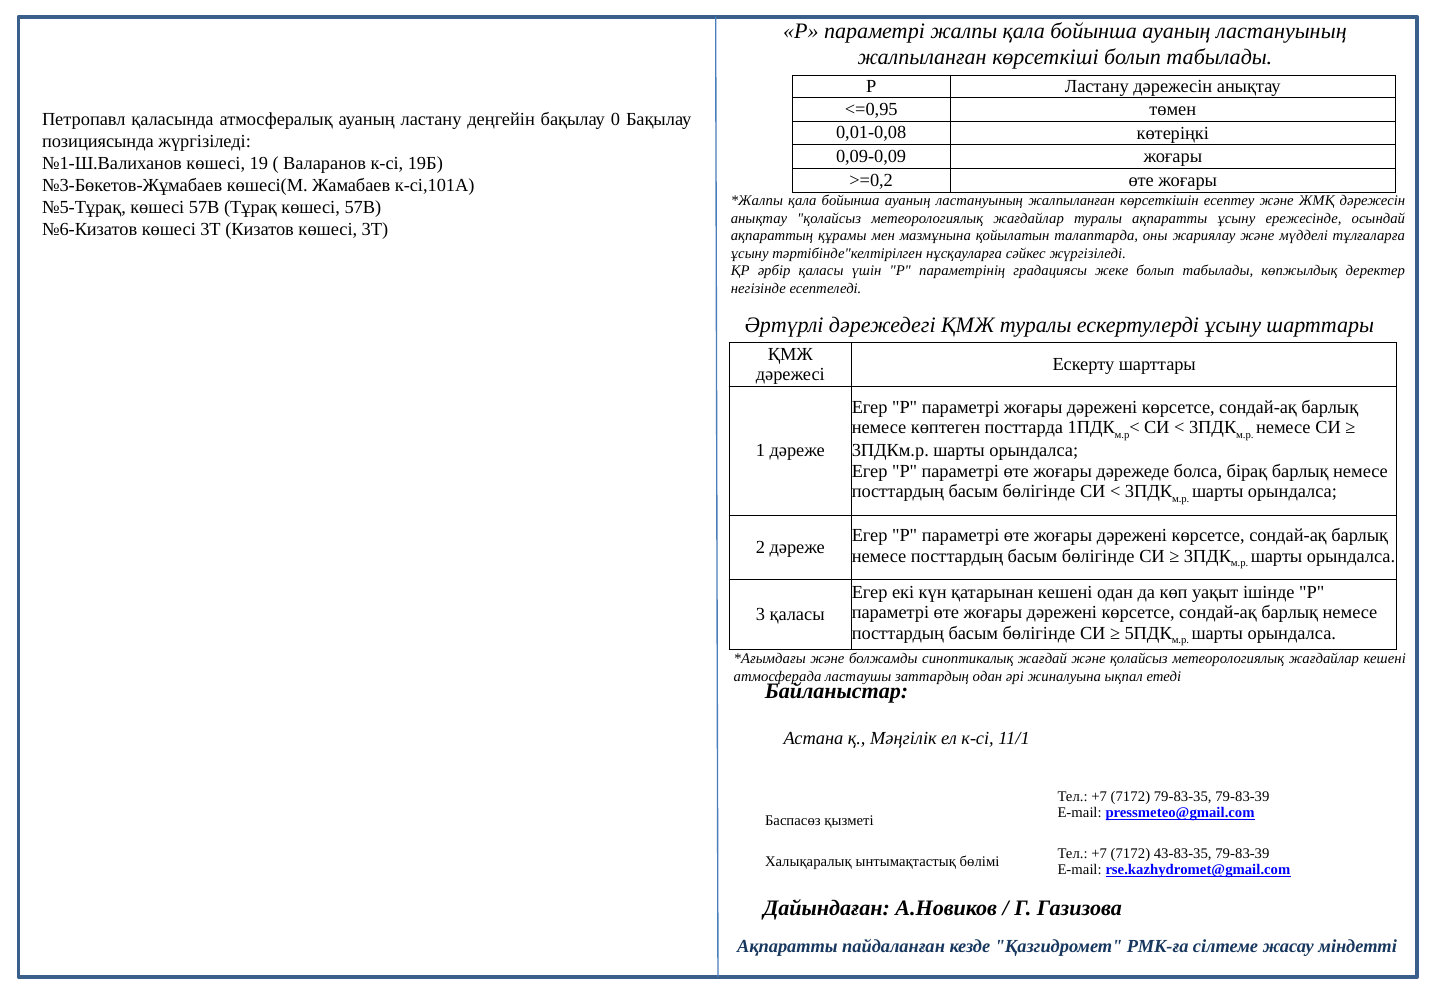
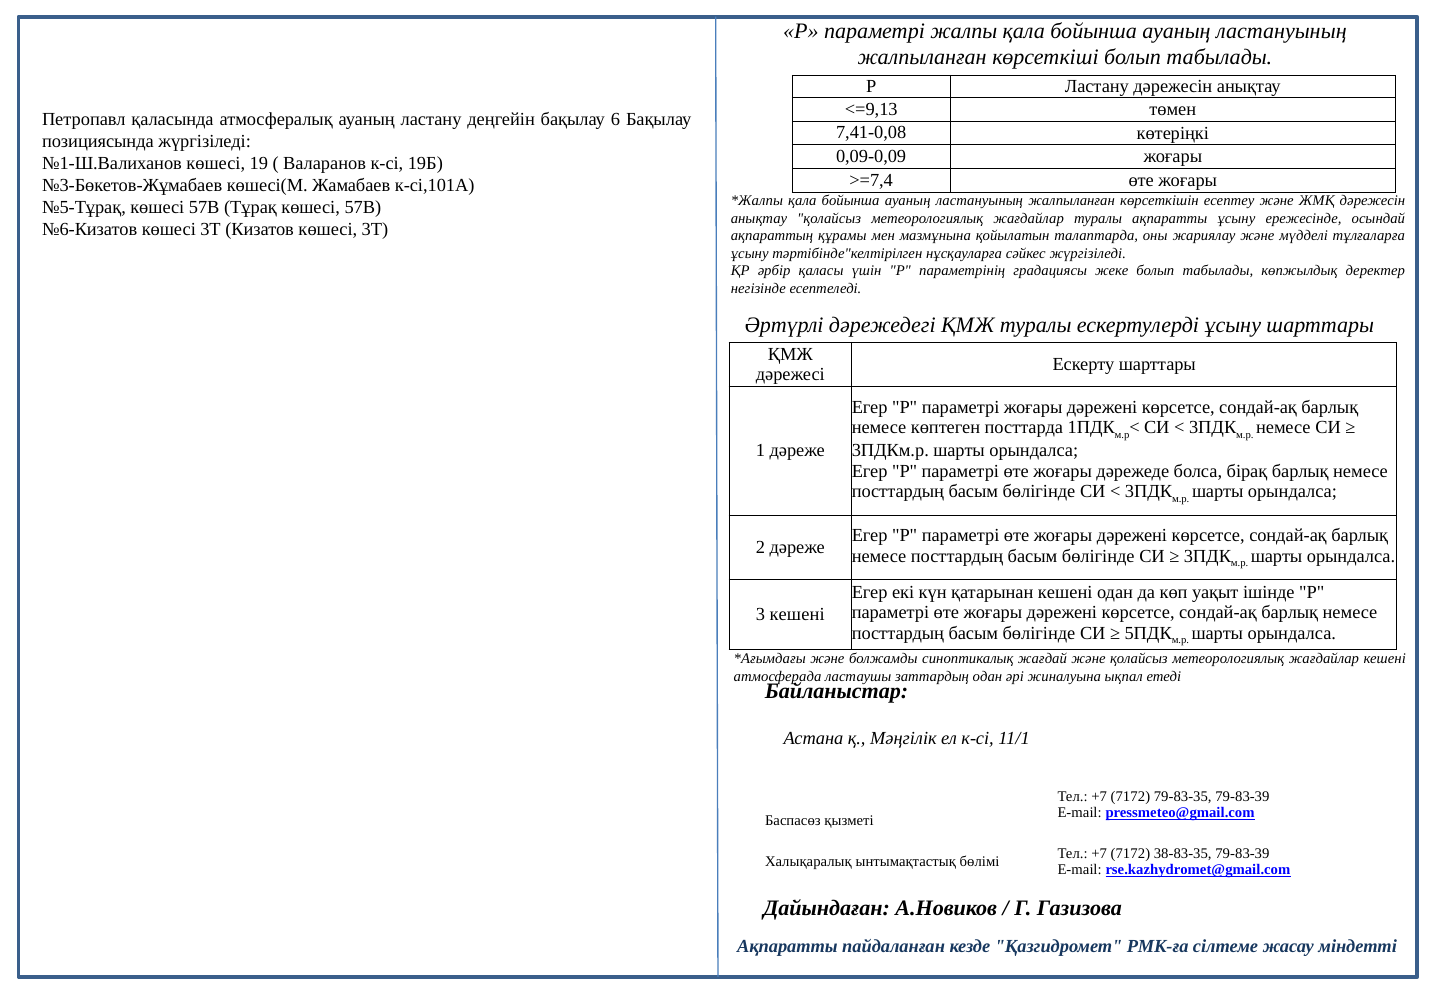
<=0,95: <=0,95 -> <=9,13
0: 0 -> 6
0,01-0,08: 0,01-0,08 -> 7,41-0,08
>=0,2: >=0,2 -> >=7,4
3 қаласы: қаласы -> кешені
43-83-35: 43-83-35 -> 38-83-35
